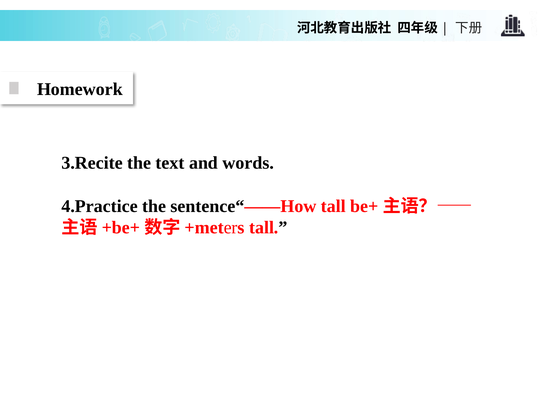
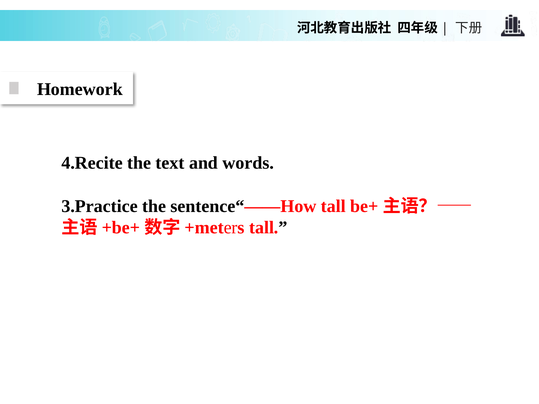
3.Recite: 3.Recite -> 4.Recite
4.Practice: 4.Practice -> 3.Practice
